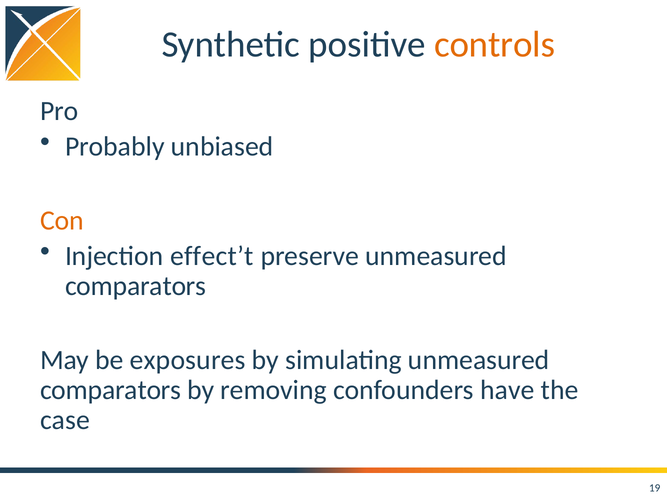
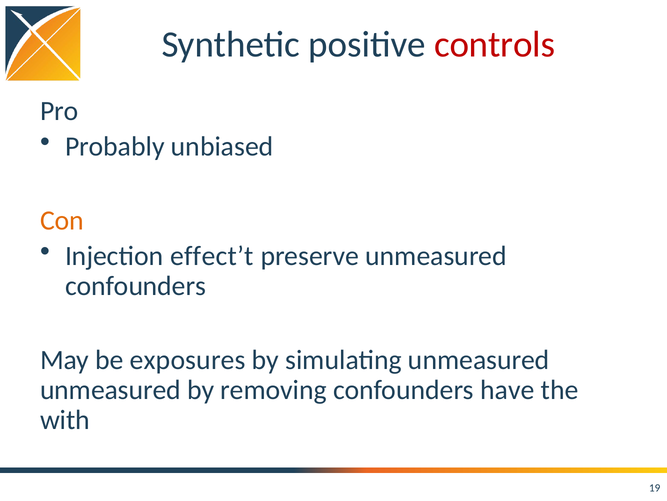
controls colour: orange -> red
comparators at (136, 286): comparators -> confounders
comparators at (111, 390): comparators -> unmeasured
case: case -> with
